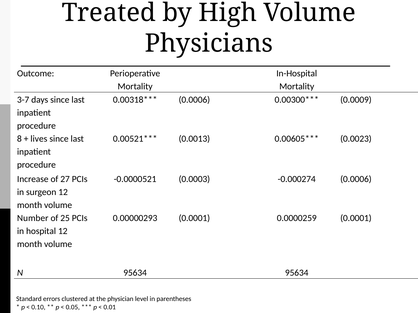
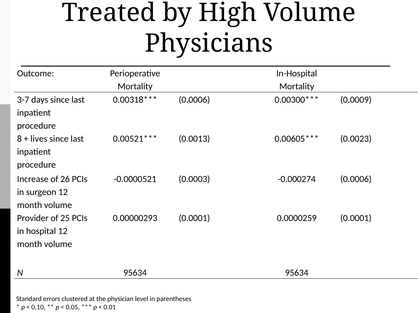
27: 27 -> 26
Number: Number -> Provider
